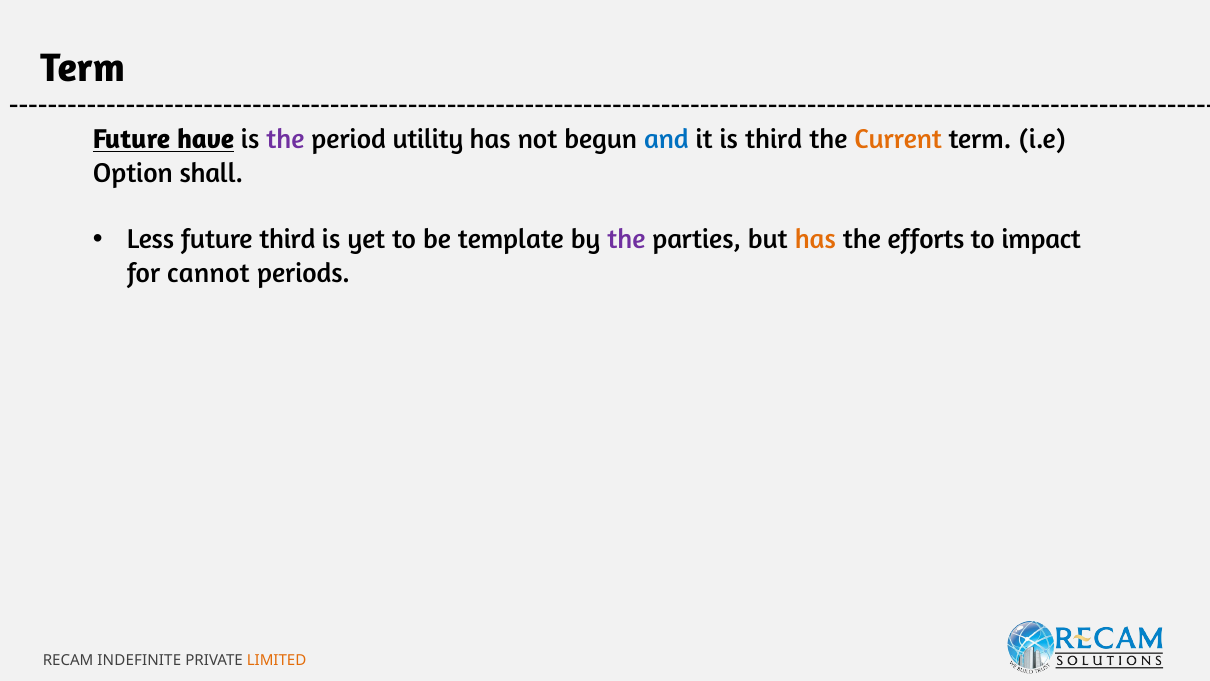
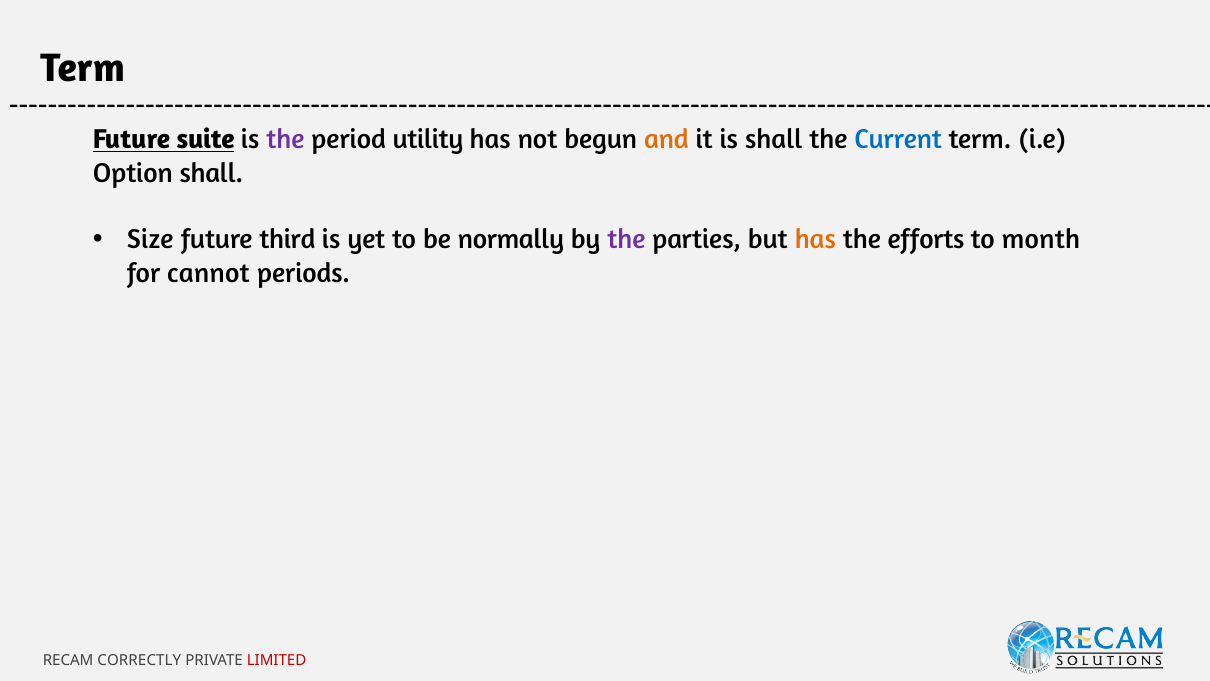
have: have -> suite
and colour: blue -> orange
is third: third -> shall
Current colour: orange -> blue
Less: Less -> Size
template: template -> normally
impact: impact -> month
INDEFINITE: INDEFINITE -> CORRECTLY
LIMITED colour: orange -> red
